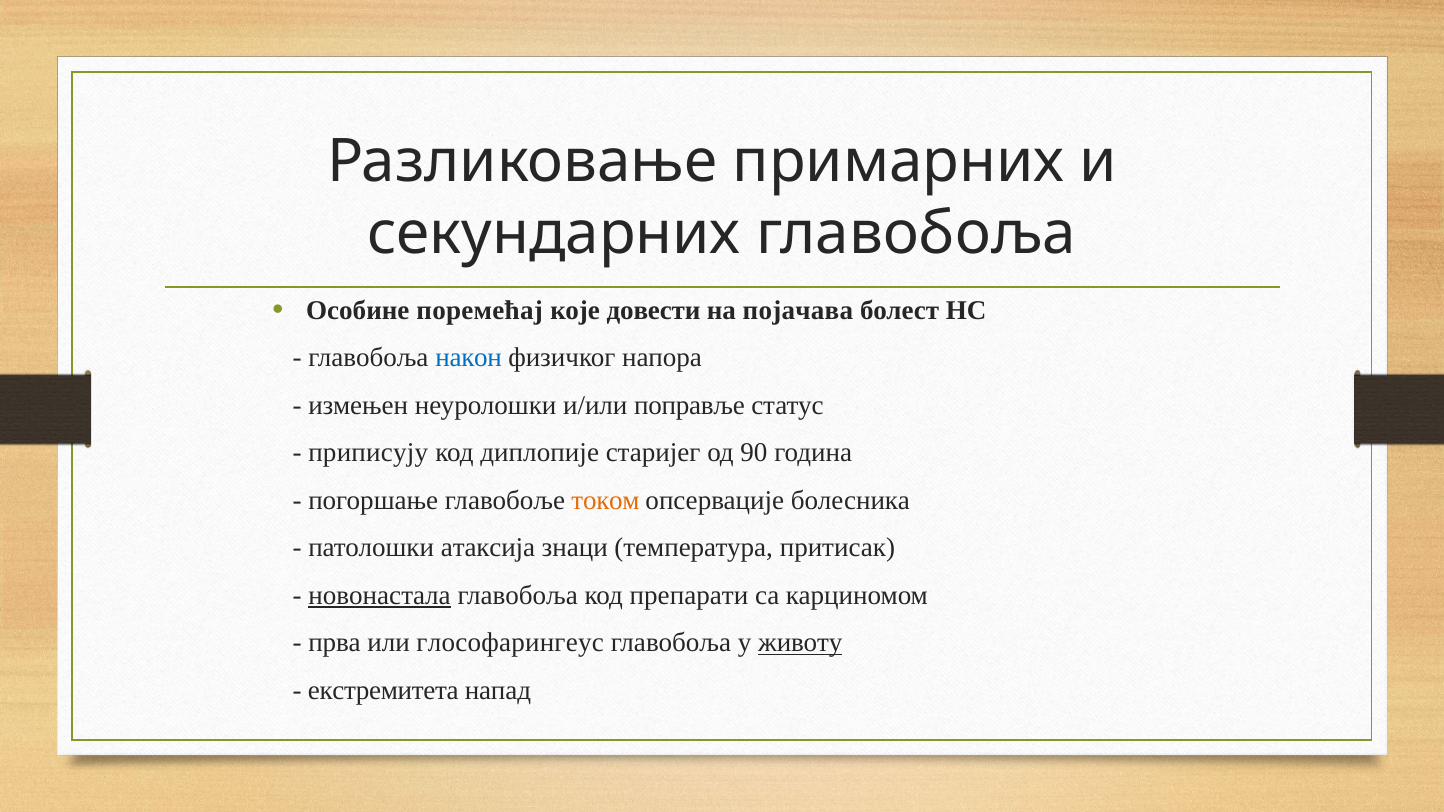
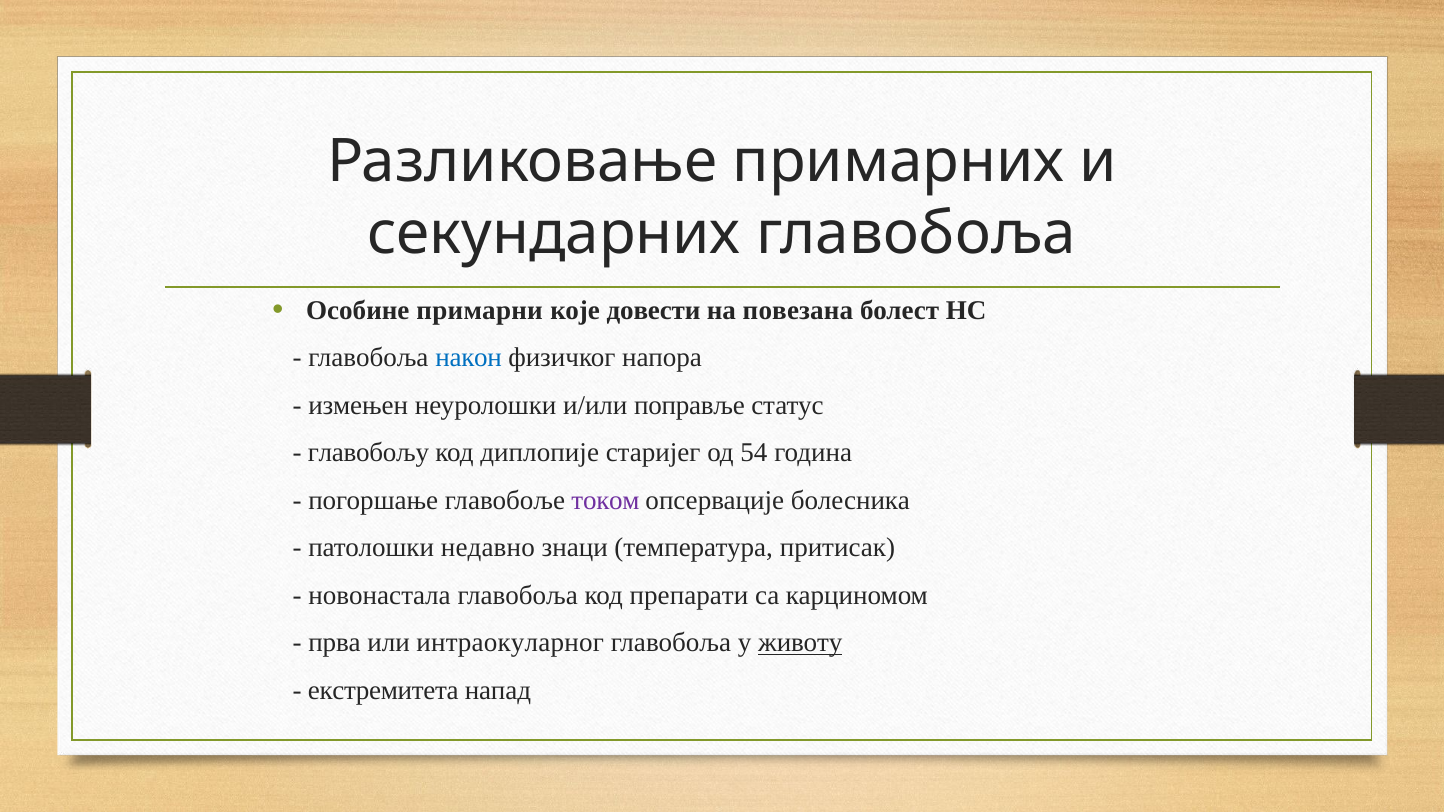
поремећај: поремећај -> примарни
појачава: појачава -> повезана
приписују: приписују -> главобољу
90: 90 -> 54
током colour: orange -> purple
атаксија: атаксија -> недавно
новонастала underline: present -> none
глософарингеус: глософарингеус -> интраокуларног
